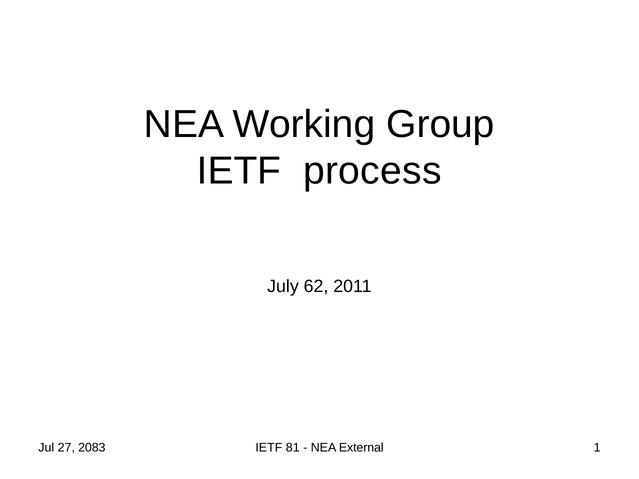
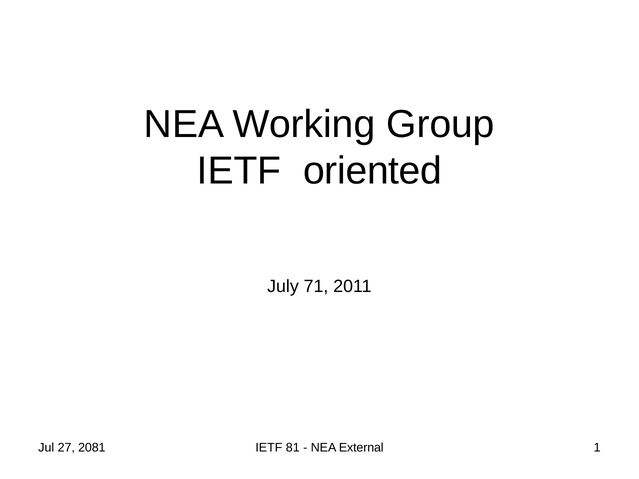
process: process -> oriented
62: 62 -> 71
2083: 2083 -> 2081
